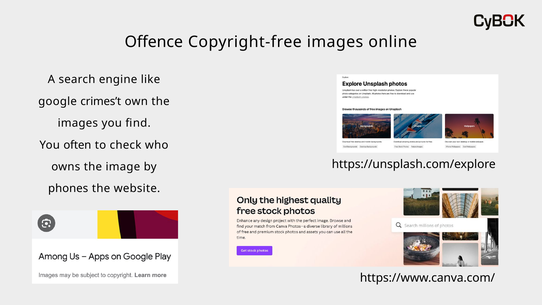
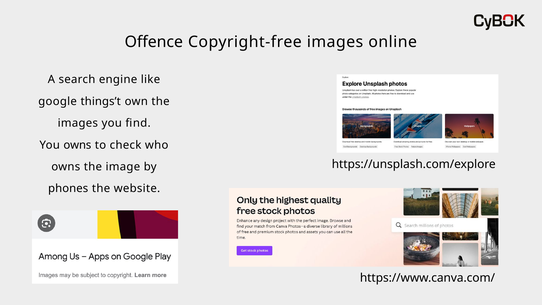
crimes’t: crimes’t -> things’t
You often: often -> owns
